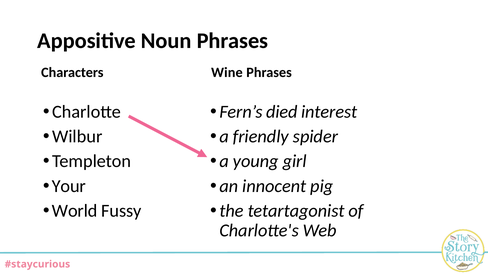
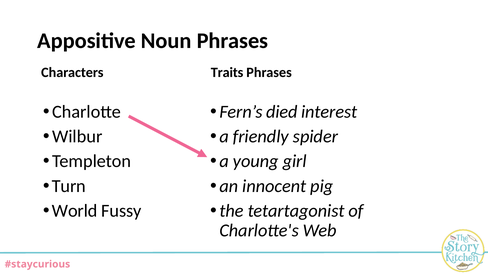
Wine: Wine -> Traits
Your: Your -> Turn
